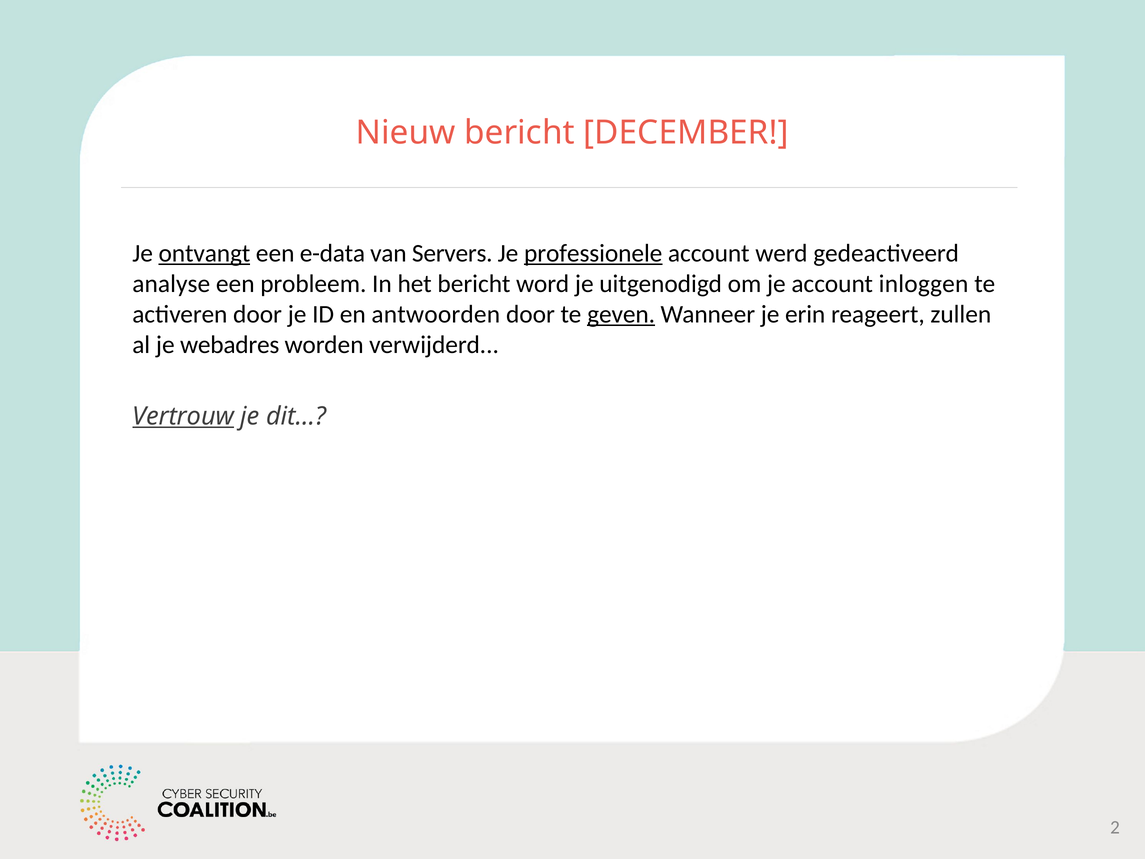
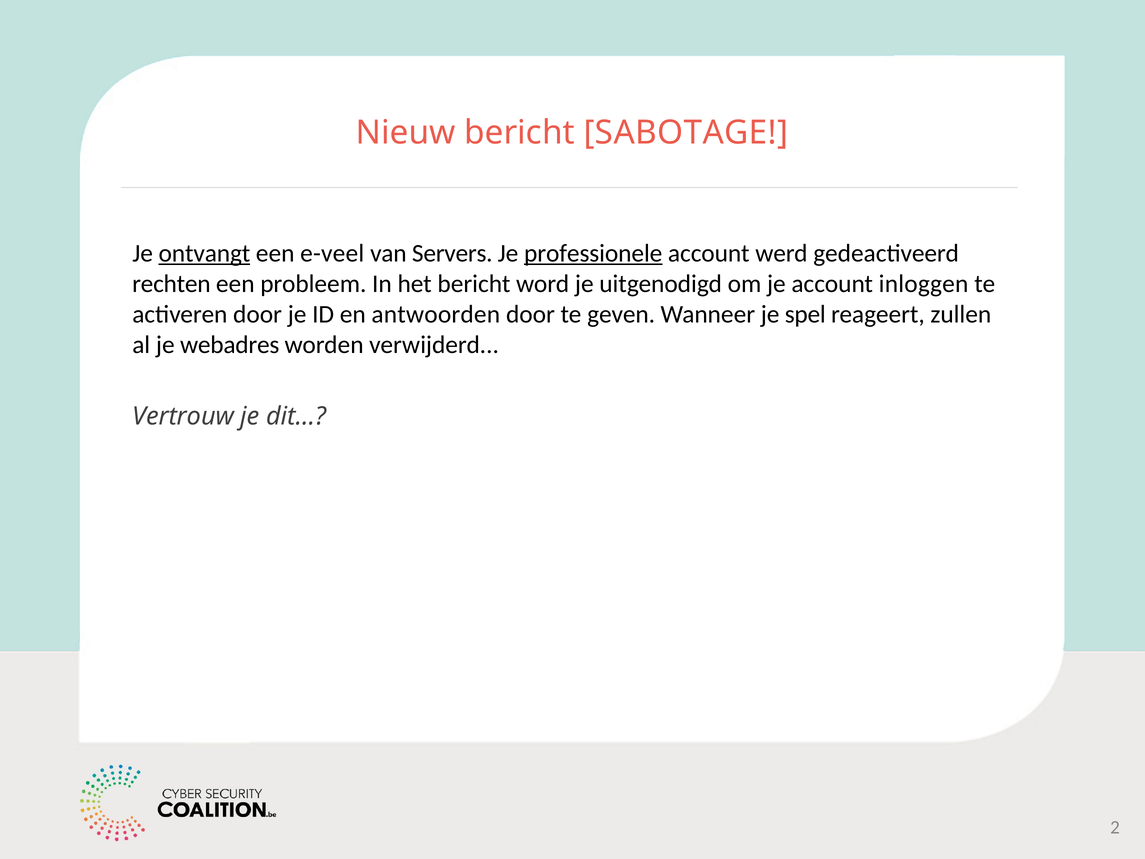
DECEMBER: DECEMBER -> SABOTAGE
e-data: e-data -> e-veel
analyse: analyse -> rechten
geven underline: present -> none
erin: erin -> spel
Vertrouw underline: present -> none
